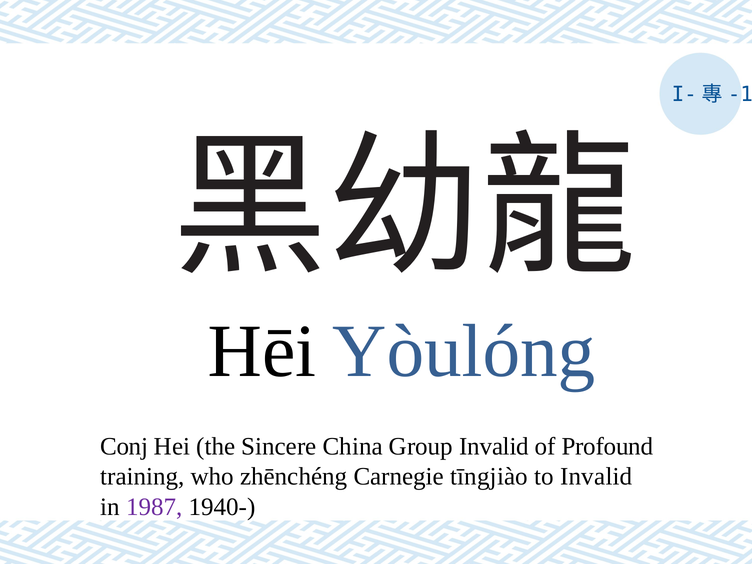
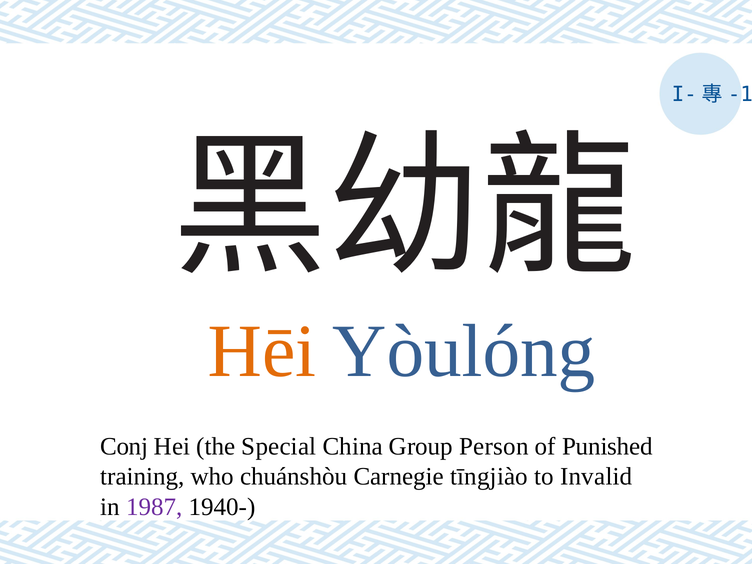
Hēi colour: black -> orange
Sincere: Sincere -> Special
Group Invalid: Invalid -> Person
Profound: Profound -> Punished
zhēnchéng: zhēnchéng -> chuánshòu
